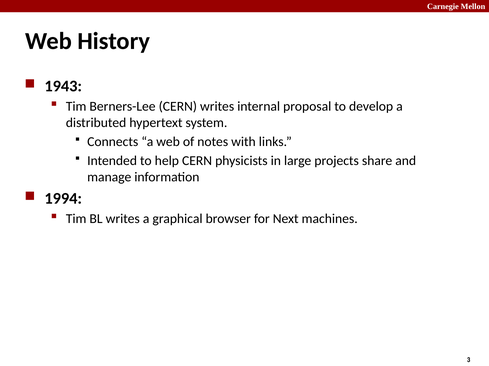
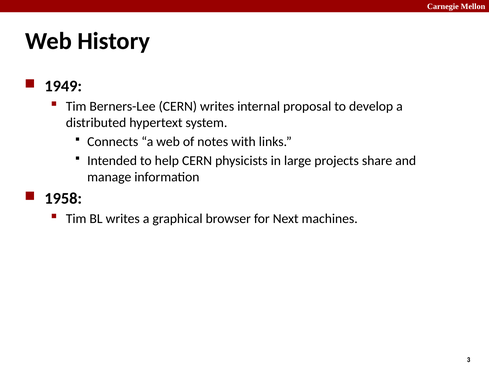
1943: 1943 -> 1949
1994: 1994 -> 1958
